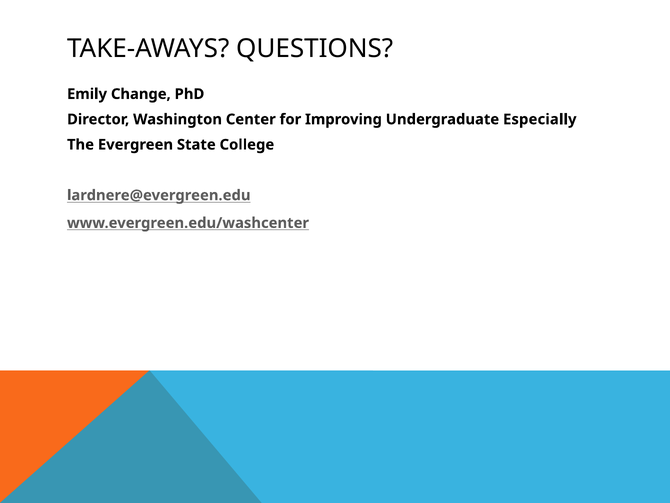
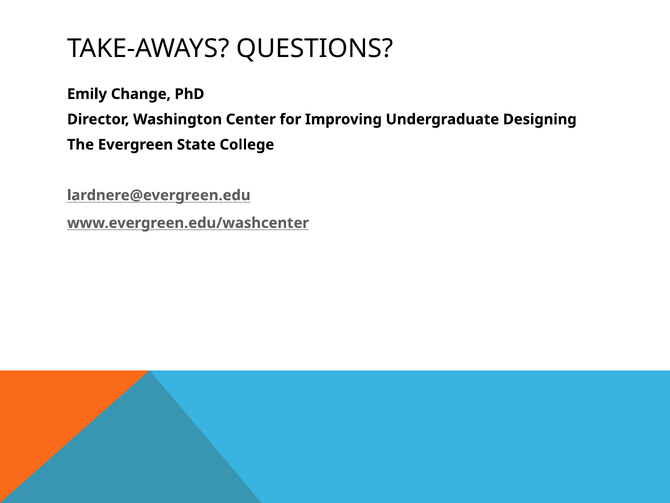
Especially: Especially -> Designing
